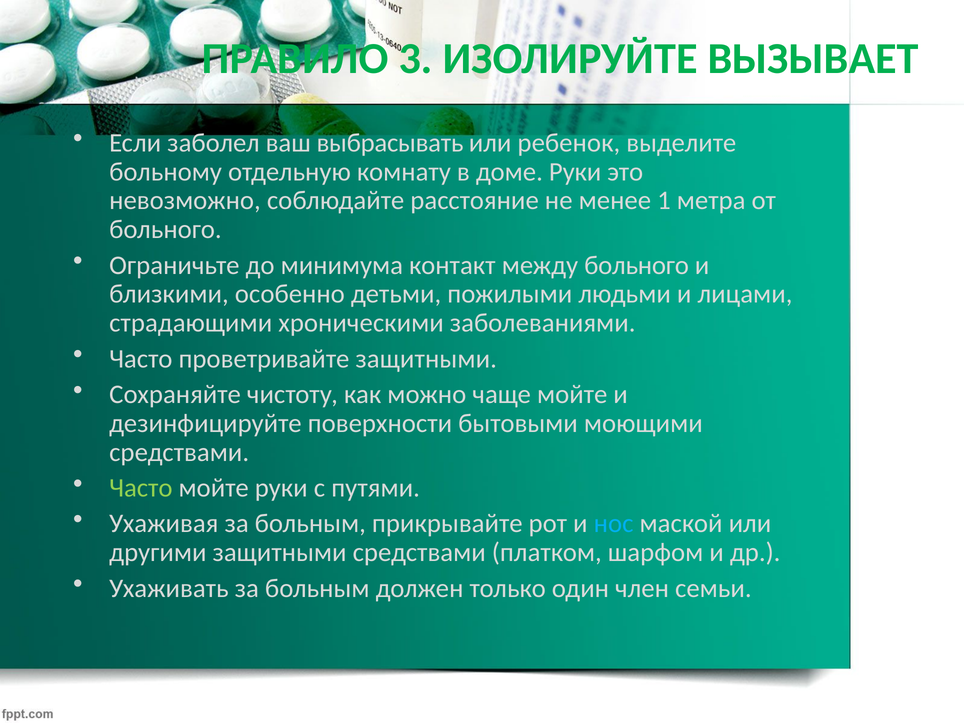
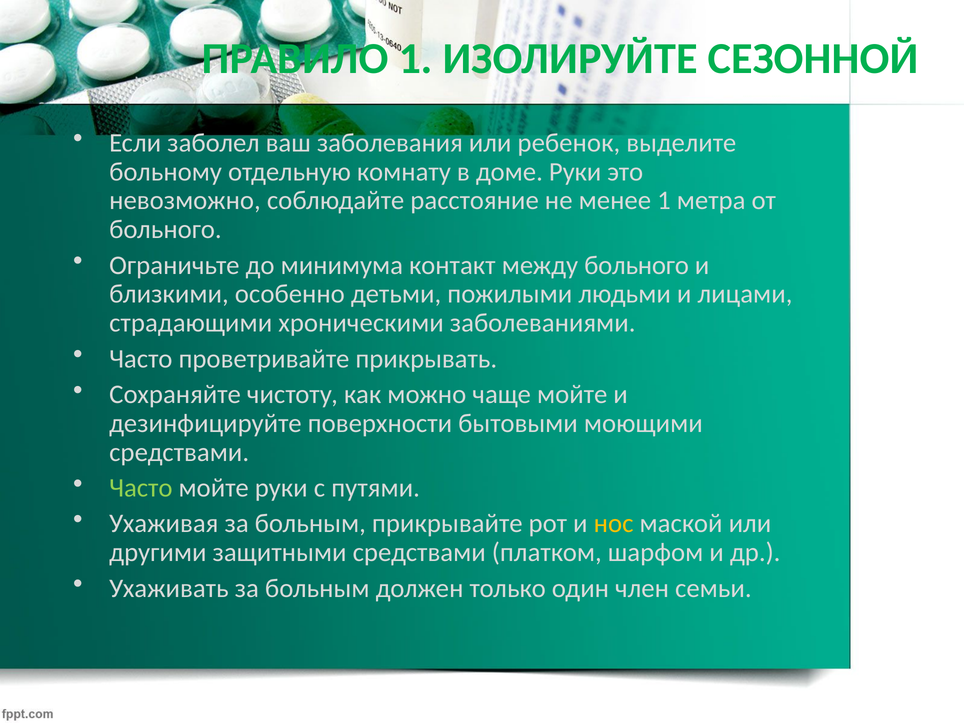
ПРАВИЛО 3: 3 -> 1
ВЫЗЫВАЕТ: ВЫЗЫВАЕТ -> СЕЗОННОЙ
выбрасывать: выбрасывать -> заболевания
проветривайте защитными: защитными -> прикрывать
нос colour: light blue -> yellow
